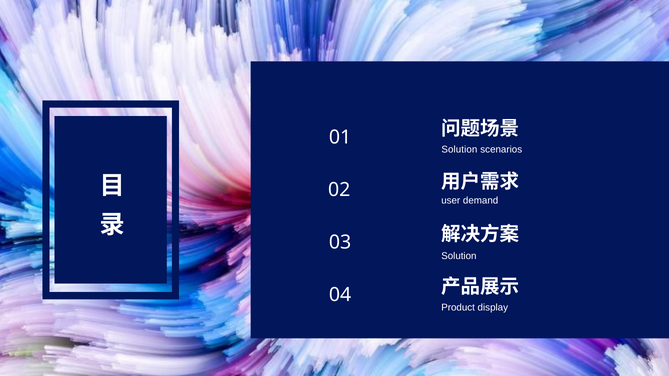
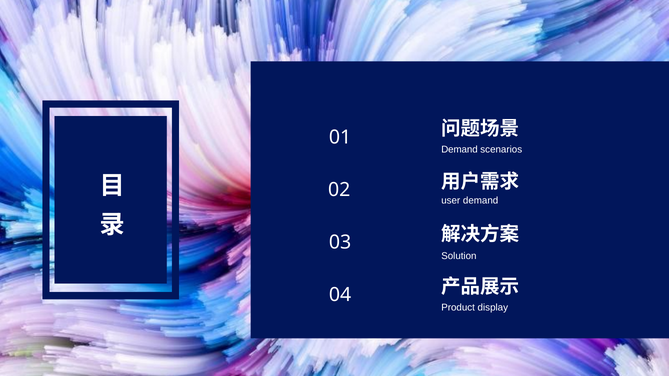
Solution at (459, 150): Solution -> Demand
